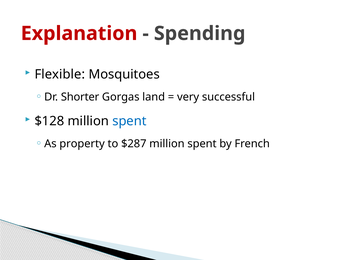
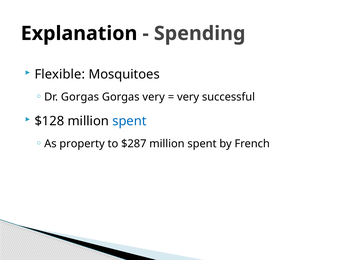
Explanation colour: red -> black
Dr Shorter: Shorter -> Gorgas
Gorgas land: land -> very
